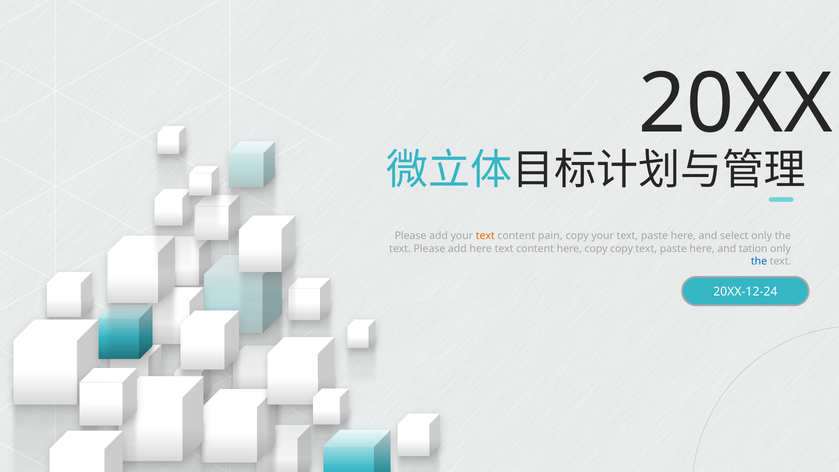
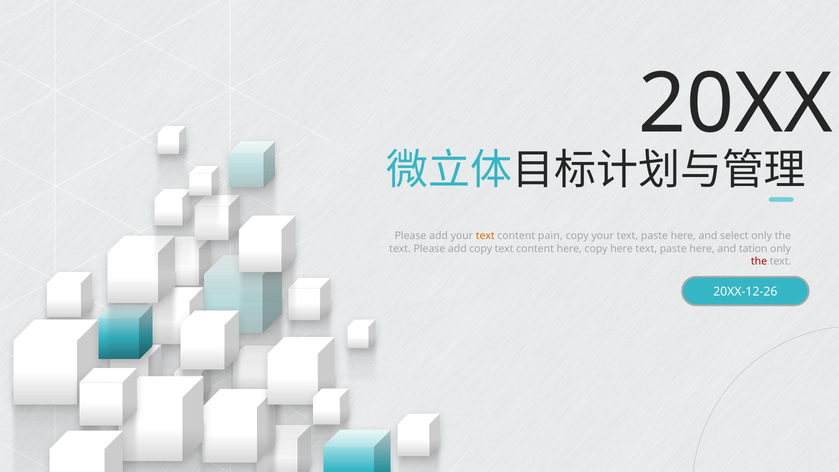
add here: here -> copy
copy copy: copy -> here
the at (759, 261) colour: blue -> red
20XX-12-24: 20XX-12-24 -> 20XX-12-26
